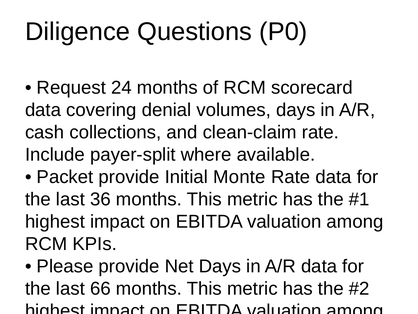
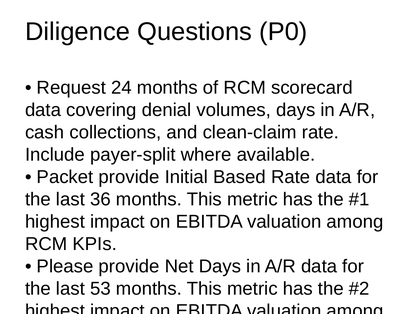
Monte: Monte -> Based
66: 66 -> 53
